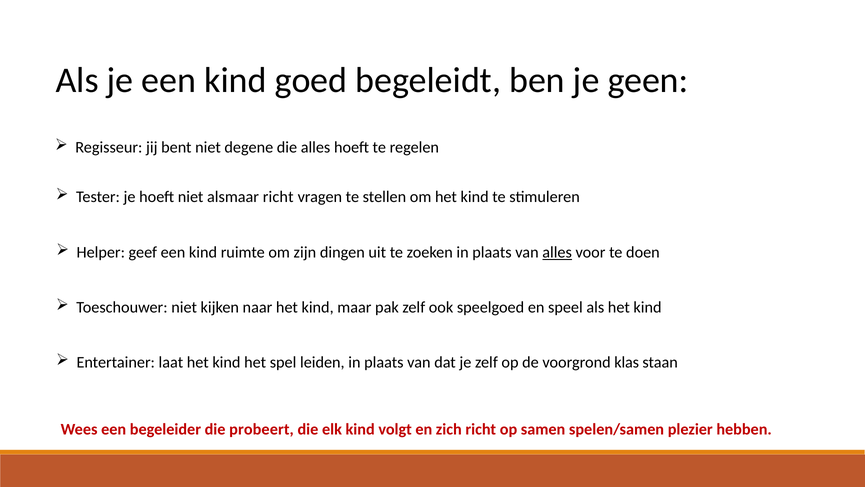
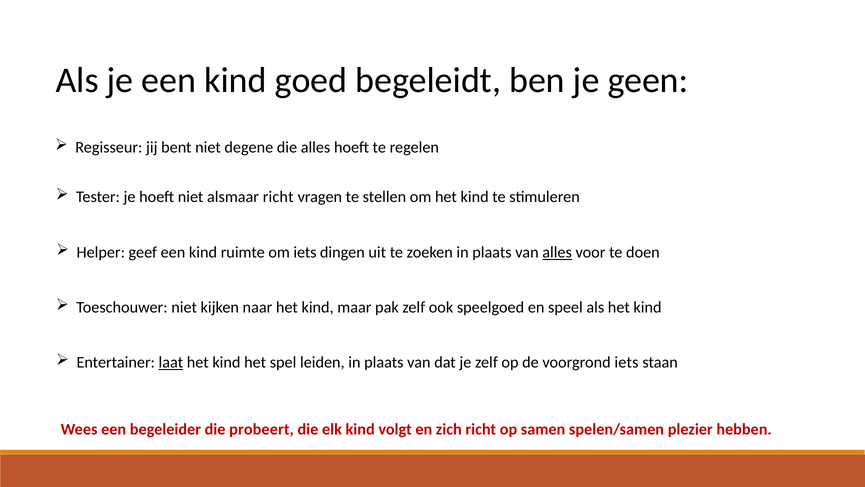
om zijn: zijn -> iets
laat underline: none -> present
voorgrond klas: klas -> iets
